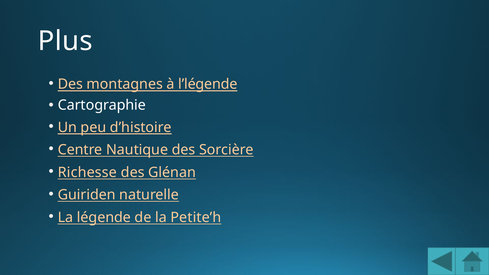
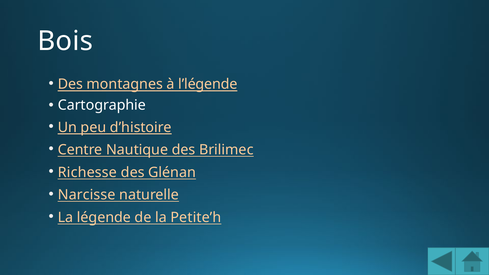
Plus: Plus -> Bois
Sorcière: Sorcière -> Brilimec
Guiriden: Guiriden -> Narcisse
